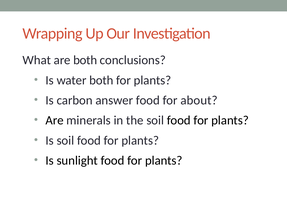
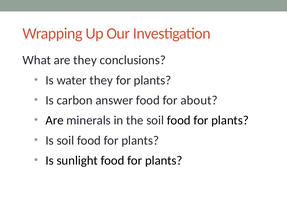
are both: both -> they
water both: both -> they
